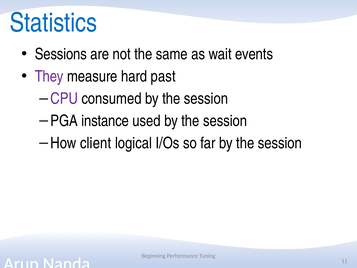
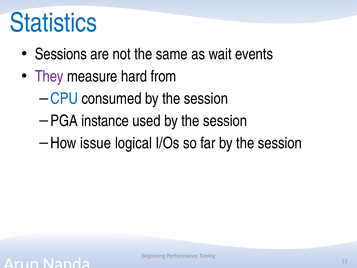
past: past -> from
CPU colour: purple -> blue
client: client -> issue
